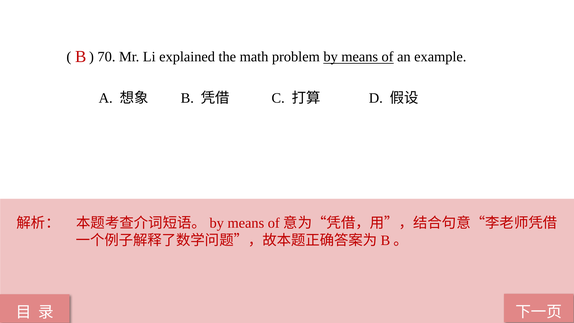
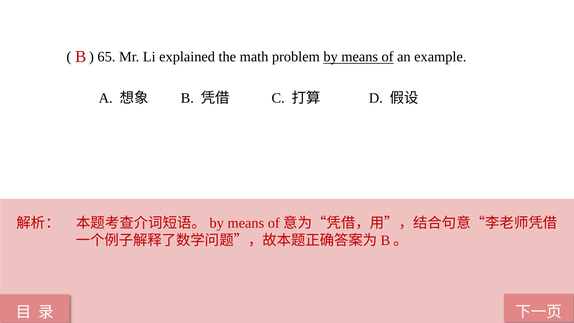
70: 70 -> 65
